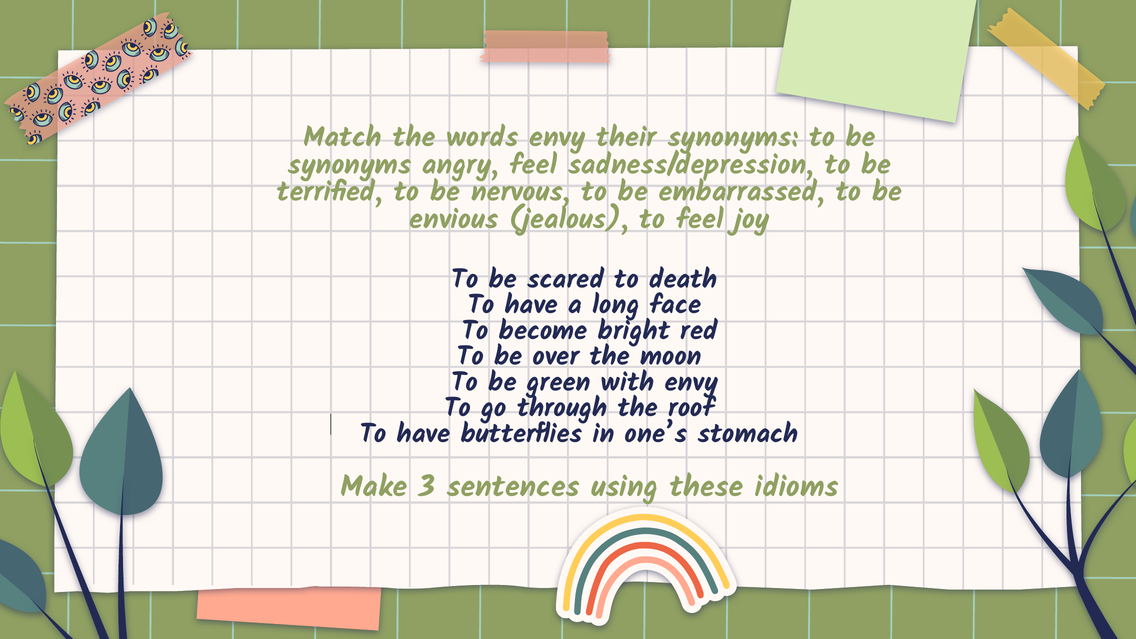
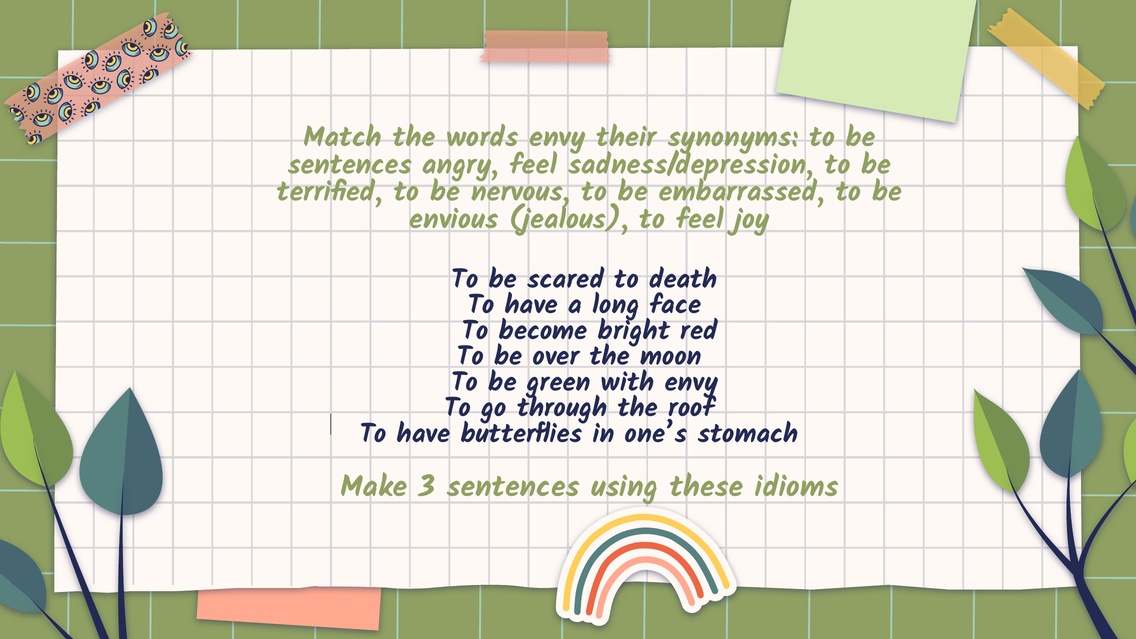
synonyms at (350, 165): synonyms -> sentences
